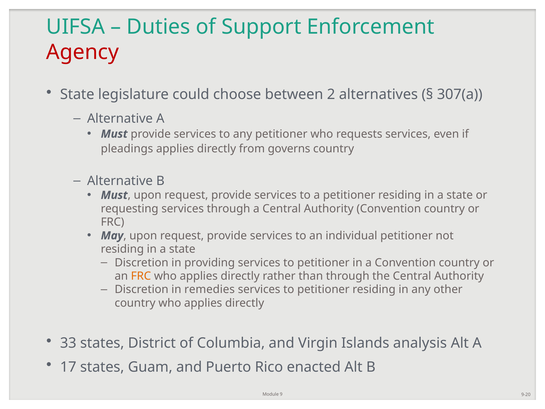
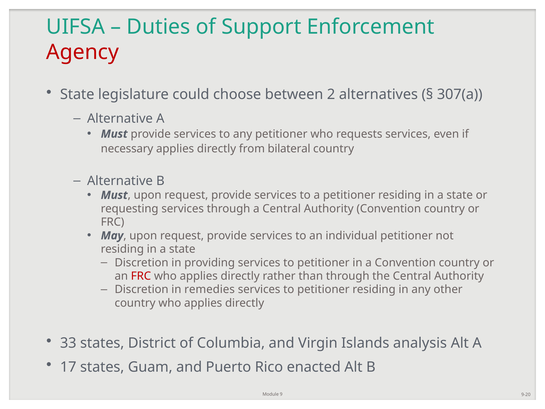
pleadings: pleadings -> necessary
governs: governs -> bilateral
FRC at (141, 276) colour: orange -> red
